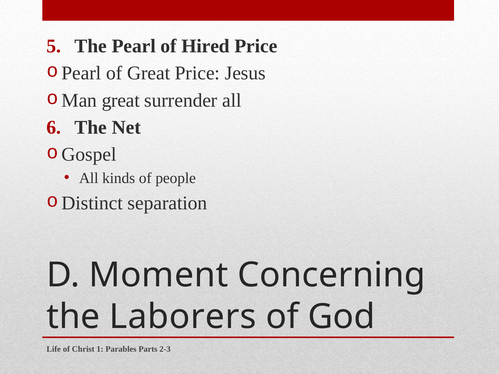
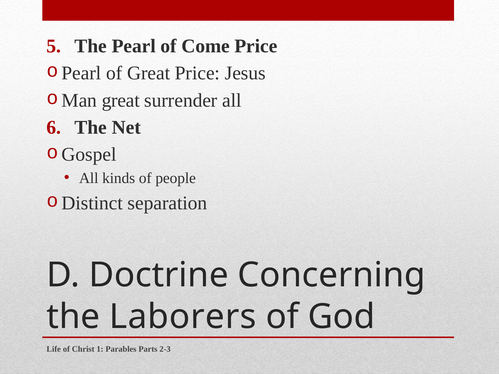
Hired: Hired -> Come
Moment: Moment -> Doctrine
